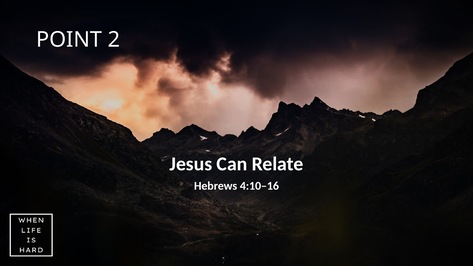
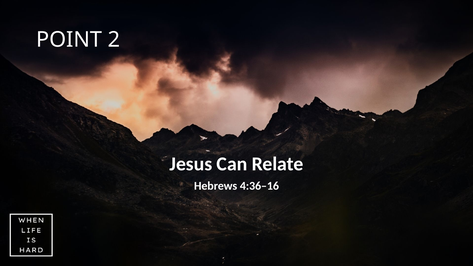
4:10–16: 4:10–16 -> 4:36–16
